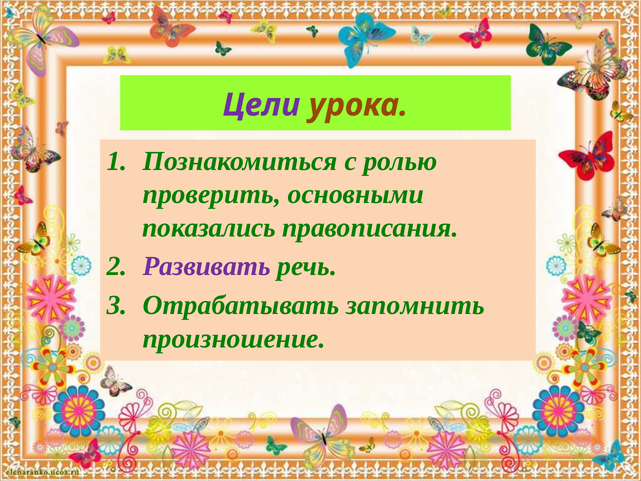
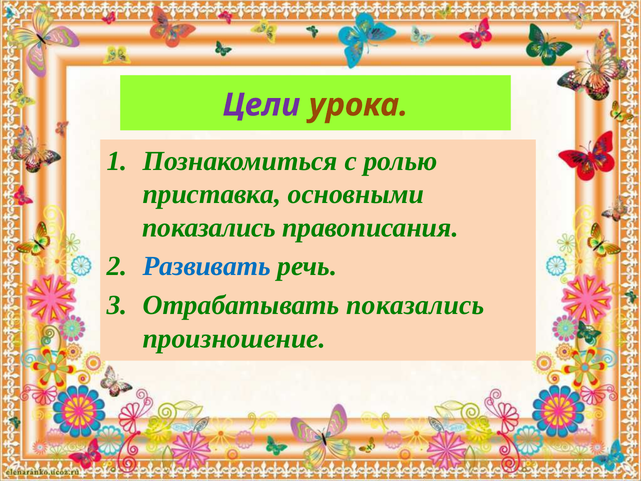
проверить: проверить -> приставка
Развивать colour: purple -> blue
Отрабатывать запомнить: запомнить -> показались
